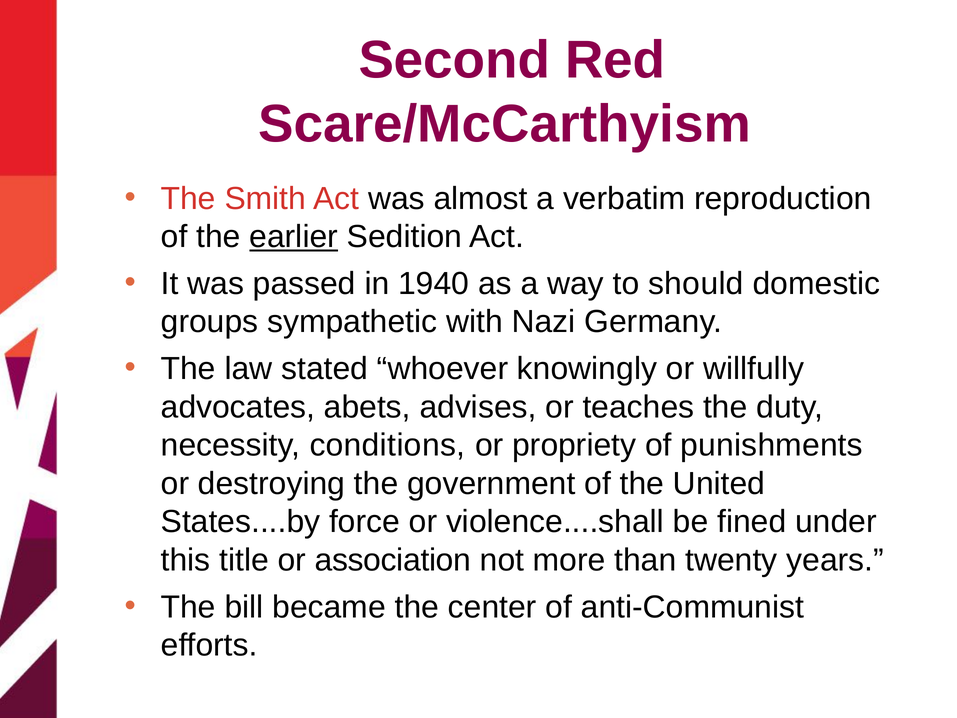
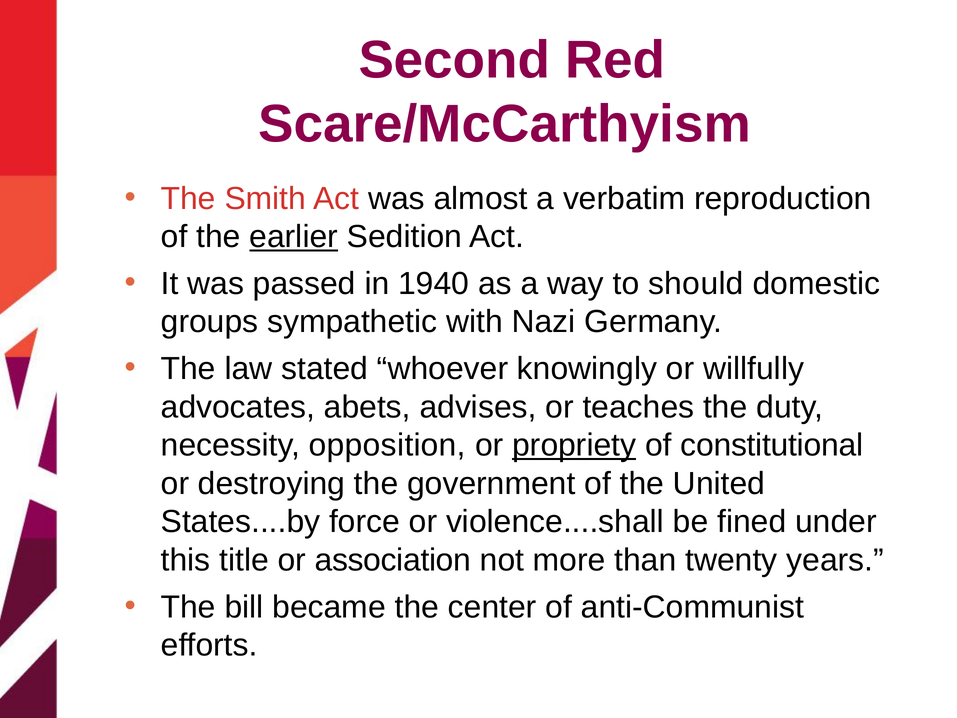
conditions: conditions -> opposition
propriety underline: none -> present
punishments: punishments -> constitutional
